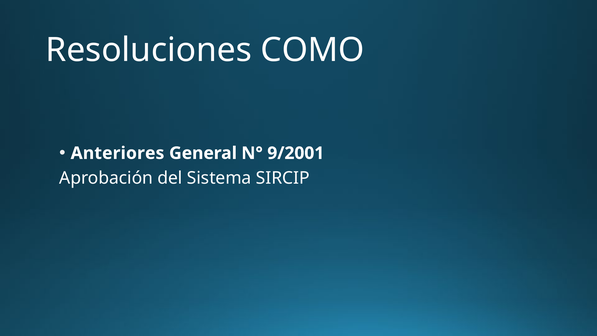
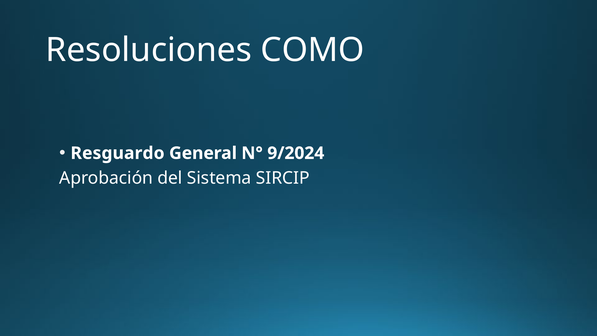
Anteriores: Anteriores -> Resguardo
9/2001: 9/2001 -> 9/2024
